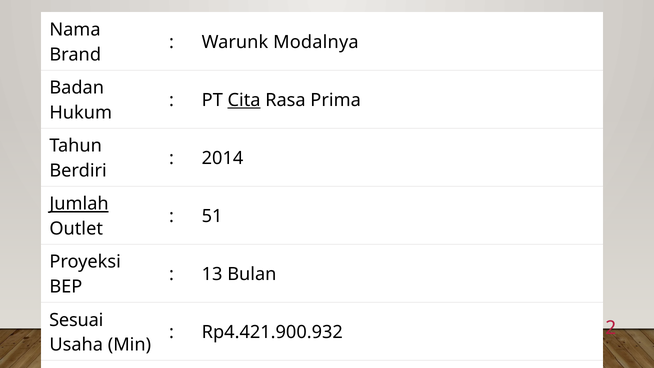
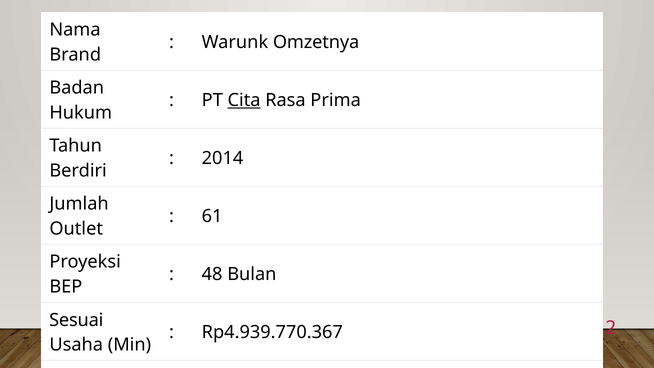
Modalnya: Modalnya -> Omzetnya
Jumlah underline: present -> none
51: 51 -> 61
13: 13 -> 48
Rp4.421.900.932: Rp4.421.900.932 -> Rp4.939.770.367
